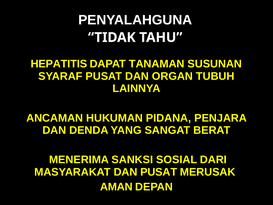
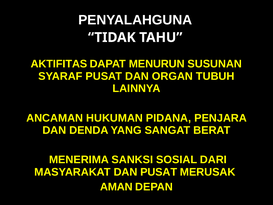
HEPATITIS: HEPATITIS -> AKTIFITAS
TANAMAN: TANAMAN -> MENURUN
